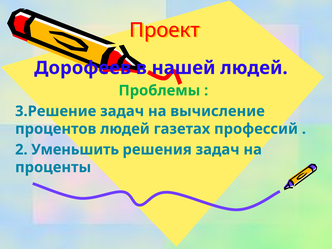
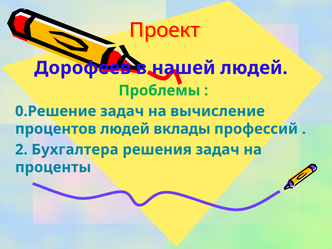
3.Решение: 3.Решение -> 0.Решение
газетах: газетах -> вклады
Уменьшить: Уменьшить -> Бухгалтера
